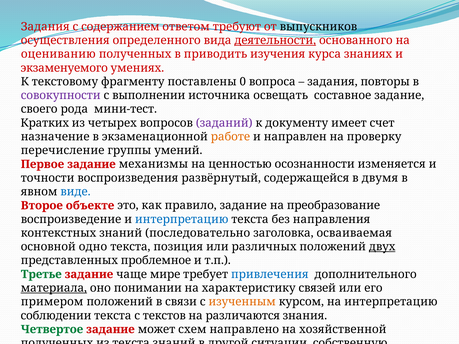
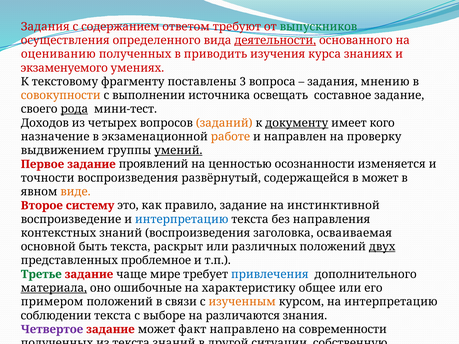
выпускников colour: black -> green
0: 0 -> 3
повторы: повторы -> мнению
совокупности colour: purple -> orange
рода underline: none -> present
Кратких: Кратких -> Доходов
заданий colour: purple -> orange
документу underline: none -> present
счет: счет -> кого
перечисление: перечисление -> выдвижением
умений underline: none -> present
механизмы: механизмы -> проявлений
в двумя: двумя -> может
виде colour: blue -> orange
объекте: объекте -> систему
преобразование: преобразование -> инстинктивной
знаний последовательно: последовательно -> воспроизведения
одно: одно -> быть
позиция: позиция -> раскрыт
понимании: понимании -> ошибочные
связей: связей -> общее
текстов: текстов -> выборе
Четвертое colour: green -> purple
схем: схем -> факт
хозяйственной: хозяйственной -> современности
